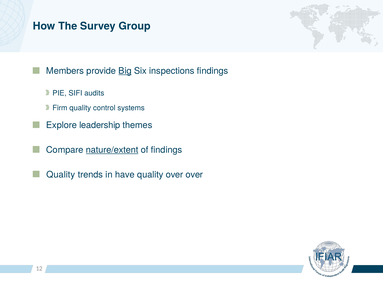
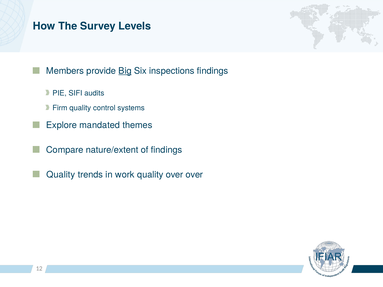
Group: Group -> Levels
leadership: leadership -> mandated
nature/extent underline: present -> none
have: have -> work
